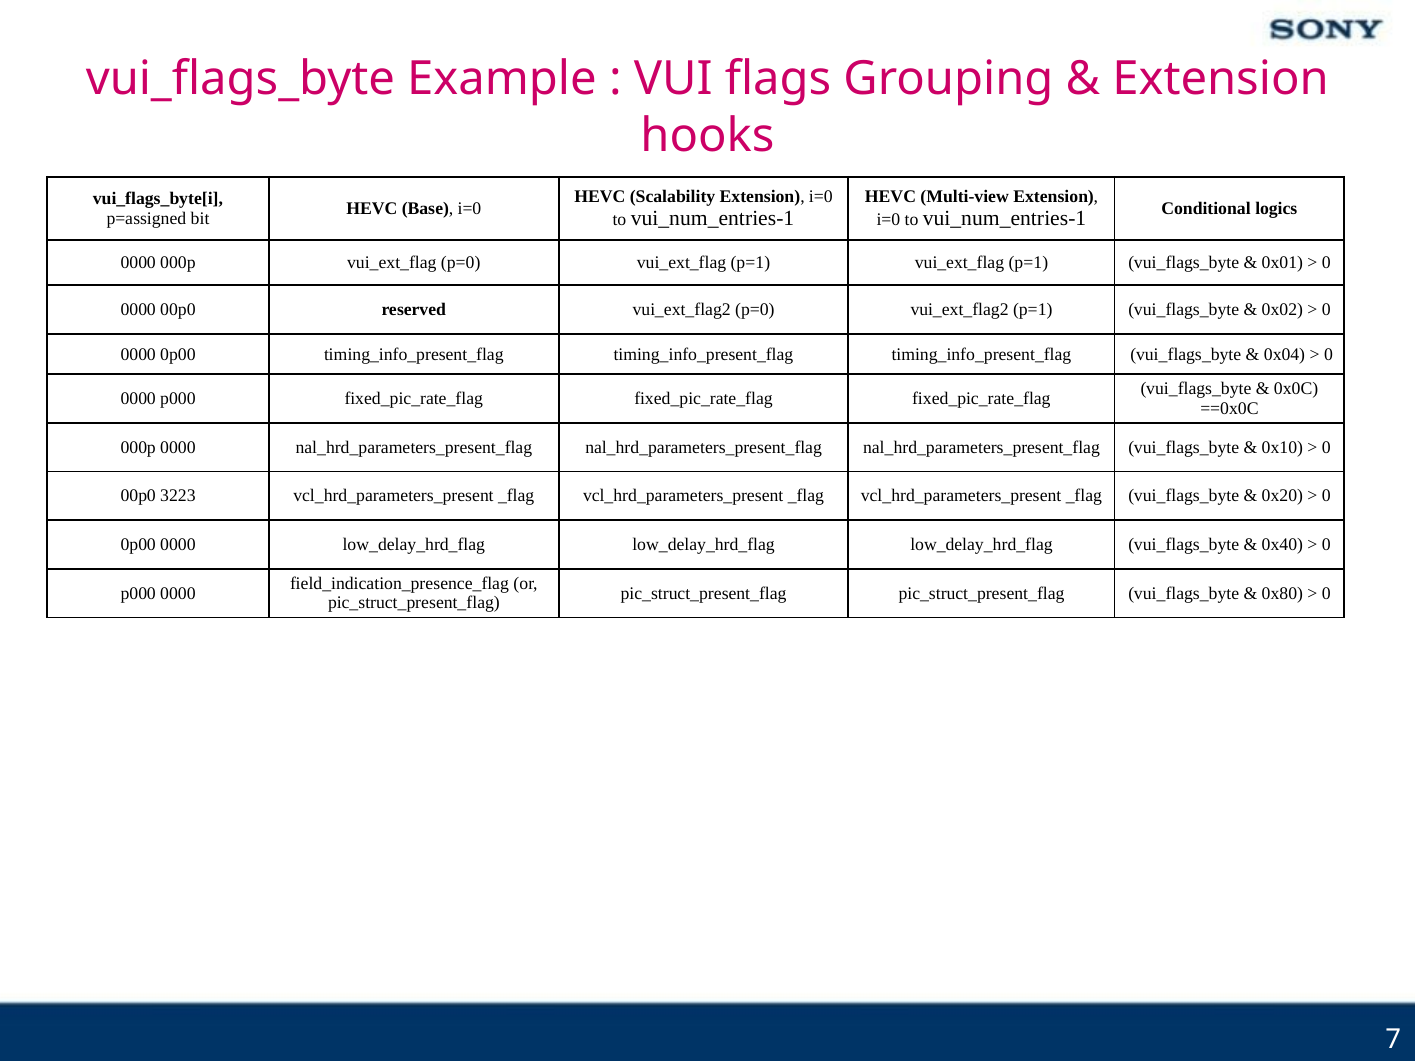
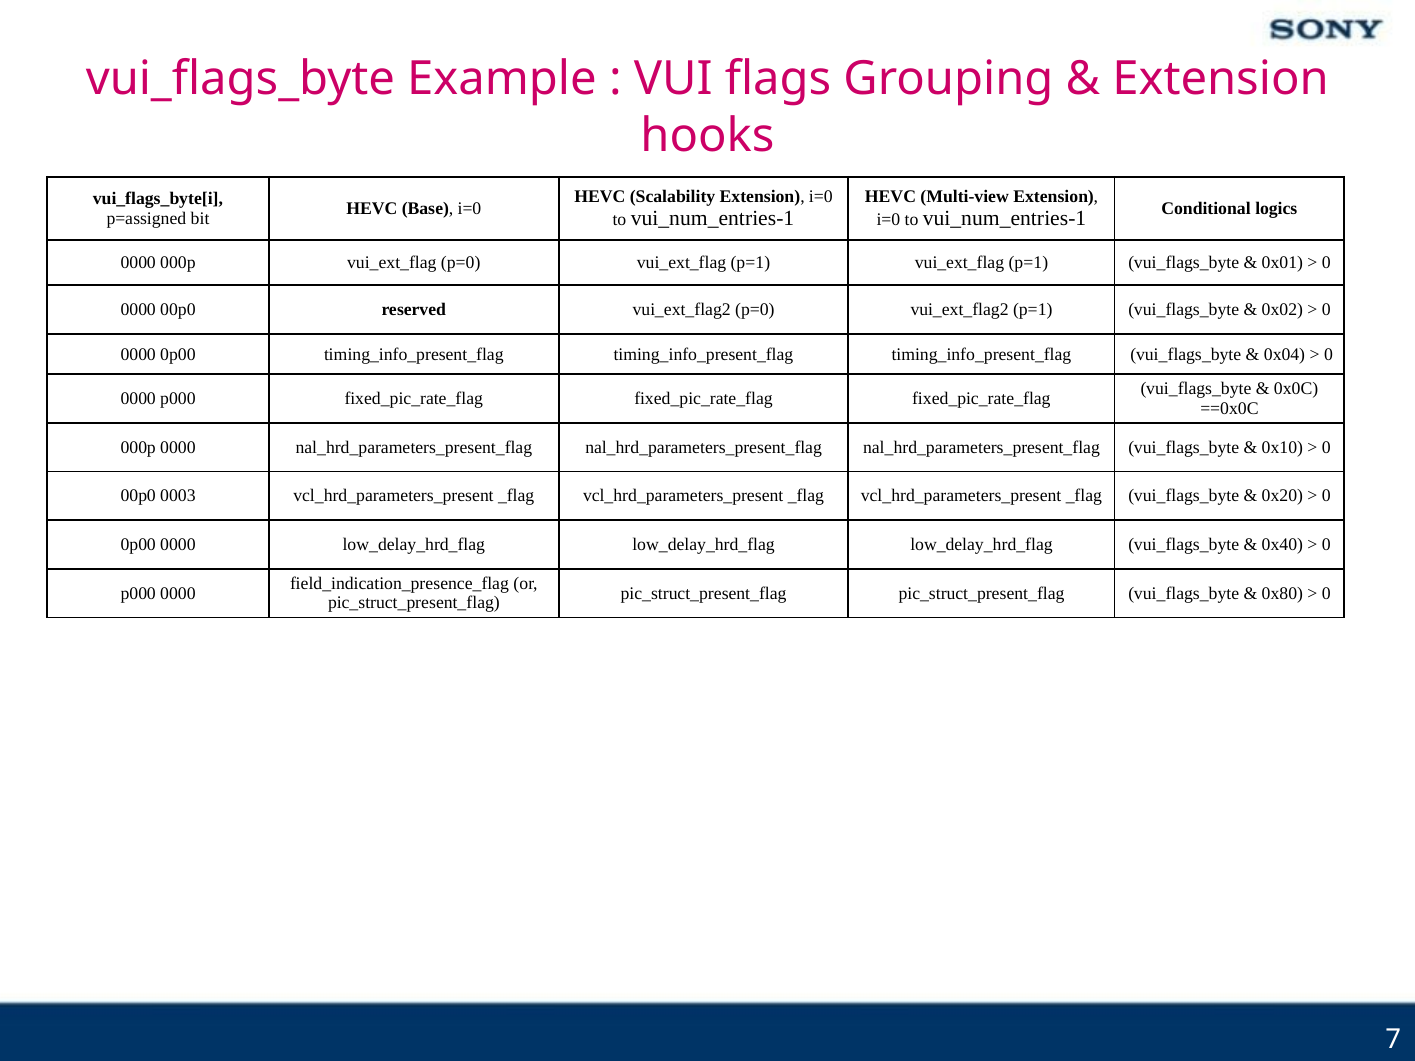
3223: 3223 -> 0003
